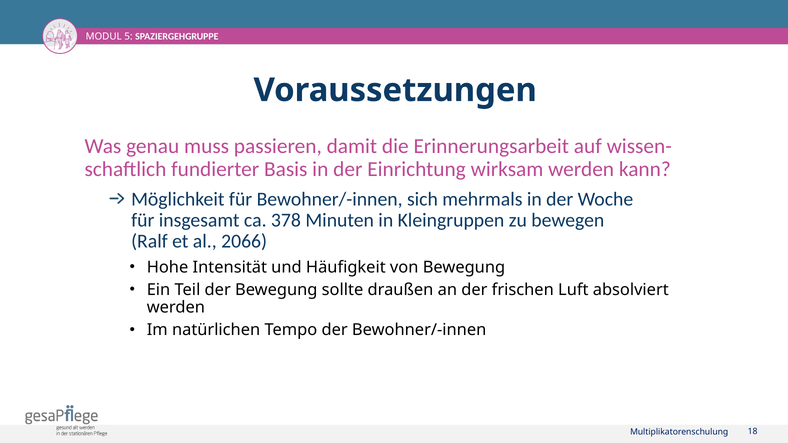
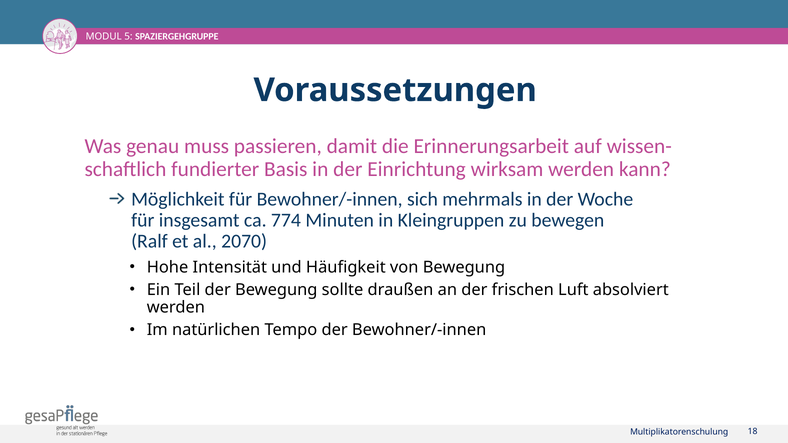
378: 378 -> 774
2066: 2066 -> 2070
